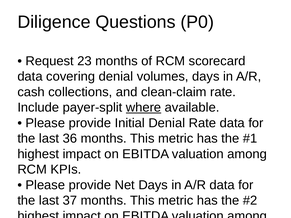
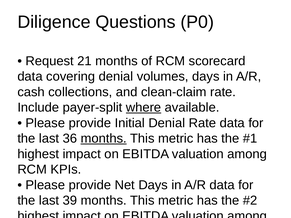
23: 23 -> 21
months at (104, 139) underline: none -> present
37: 37 -> 39
